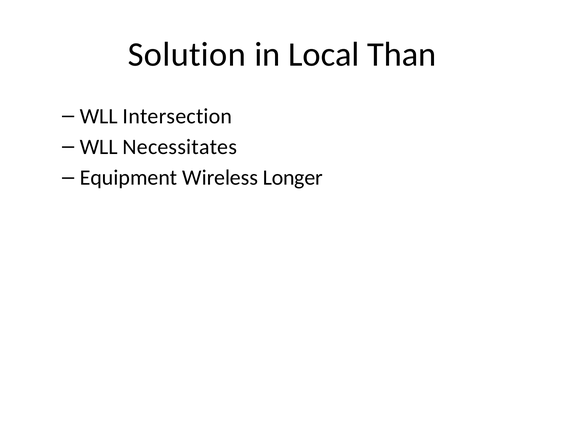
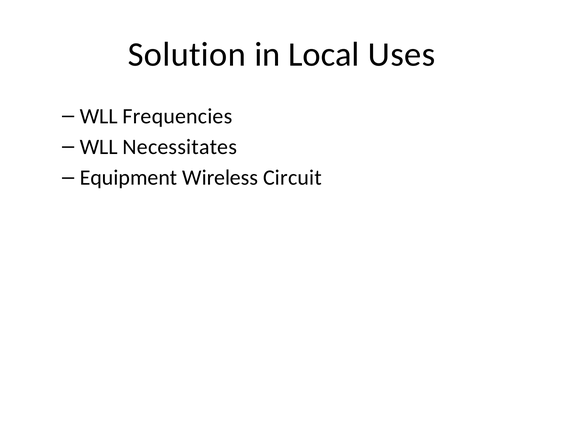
Than: Than -> Uses
Intersection: Intersection -> Frequencies
Longer: Longer -> Circuit
